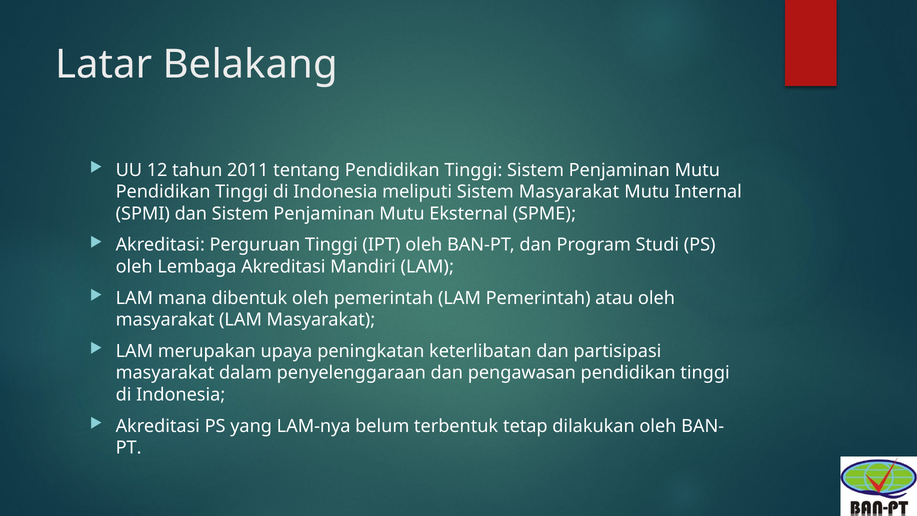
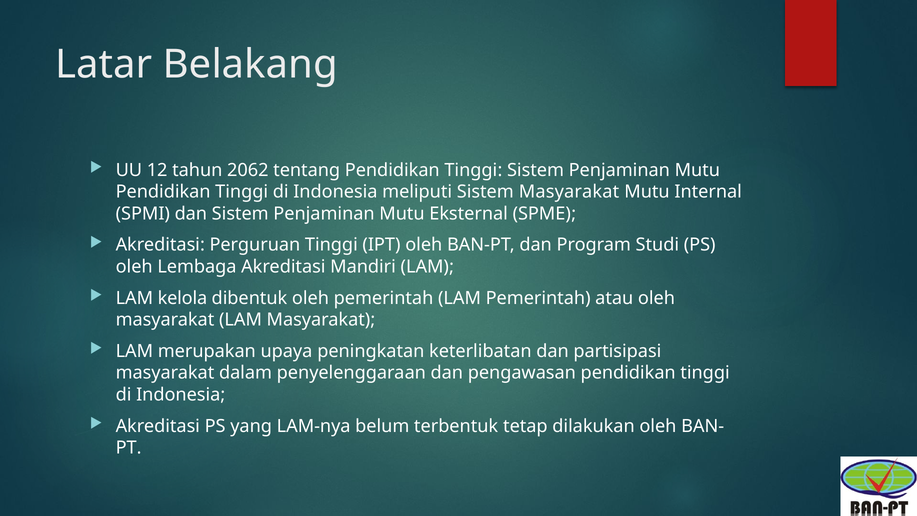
2011: 2011 -> 2062
mana: mana -> kelola
